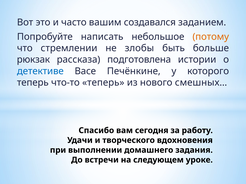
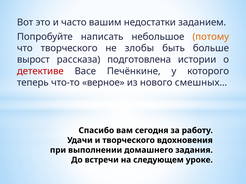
создавался: создавался -> нeдocтaтки
что стремлении: стремлении -> творческого
рюкзак: рюкзак -> вырост
детективе colour: blue -> red
что-то теперь: теперь -> верное
